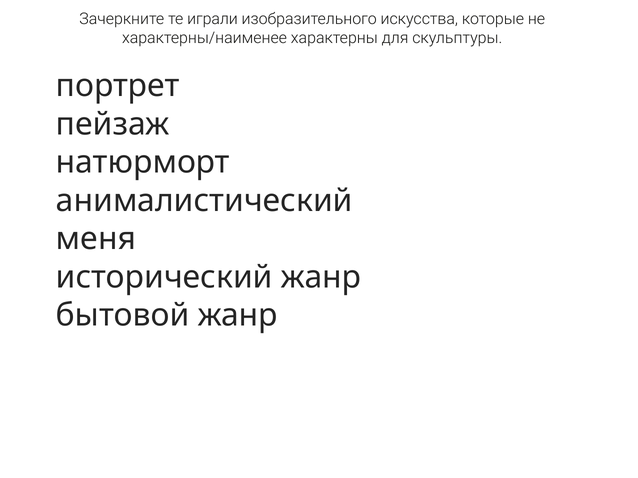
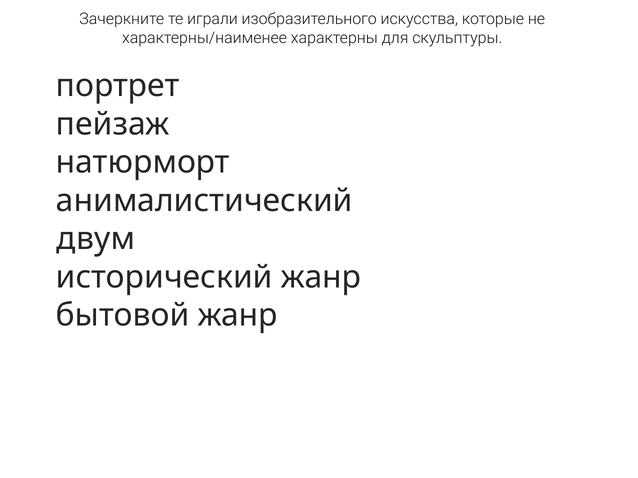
меня: меня -> двум
